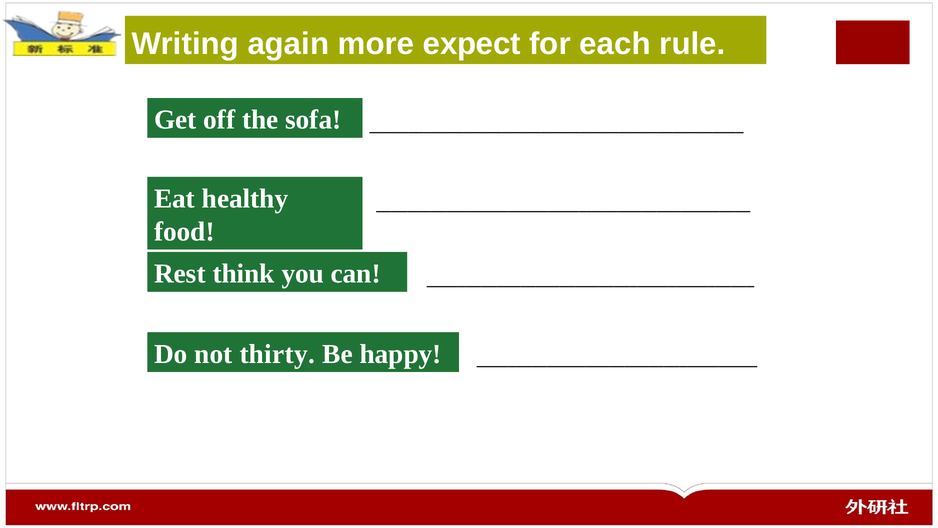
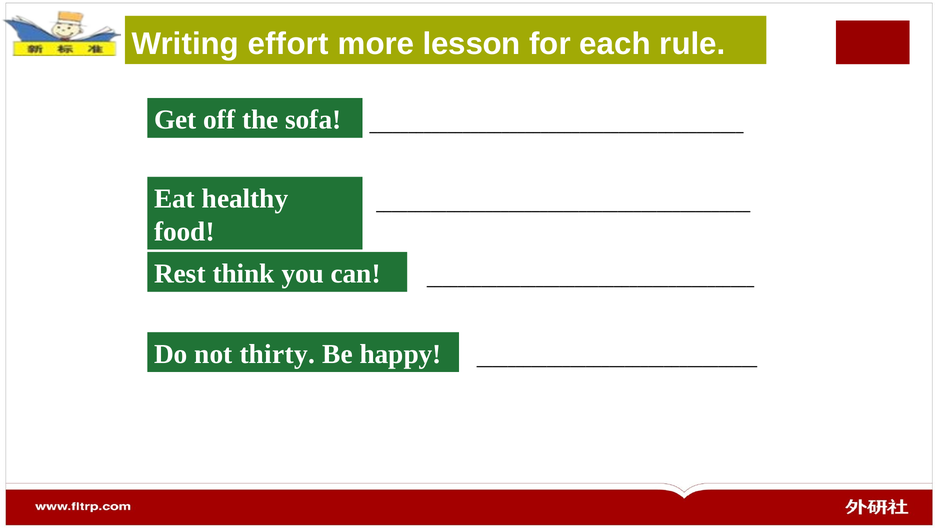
again: again -> effort
expect: expect -> lesson
